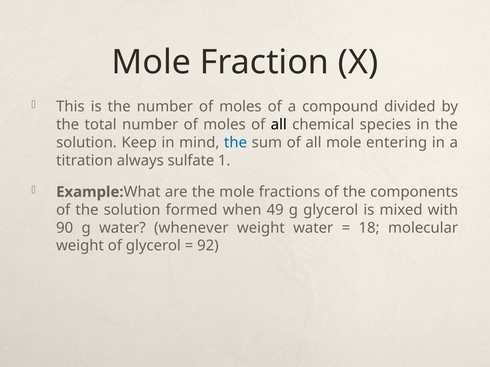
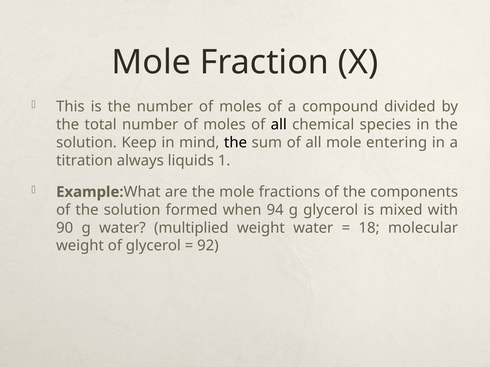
the at (236, 143) colour: blue -> black
sulfate: sulfate -> liquids
49: 49 -> 94
whenever: whenever -> multiplied
